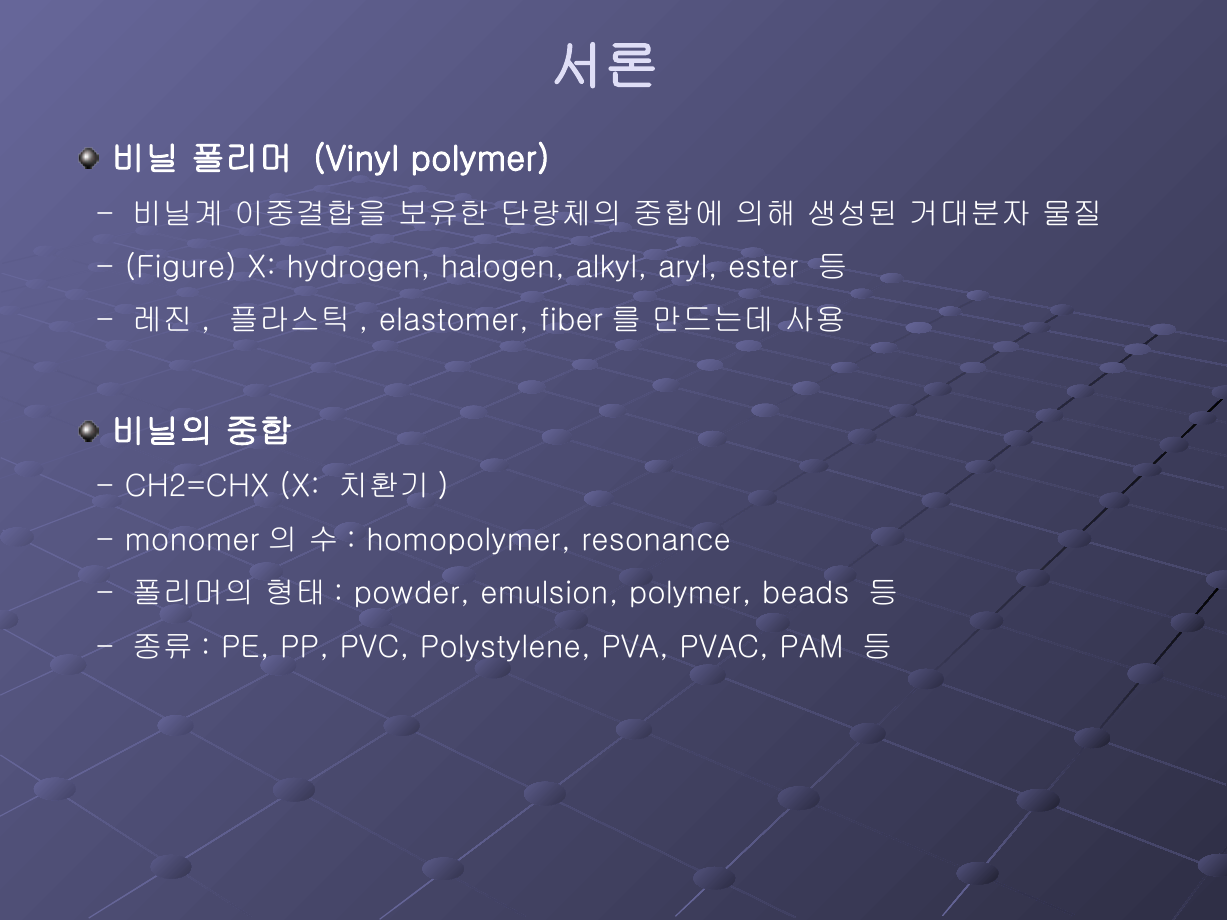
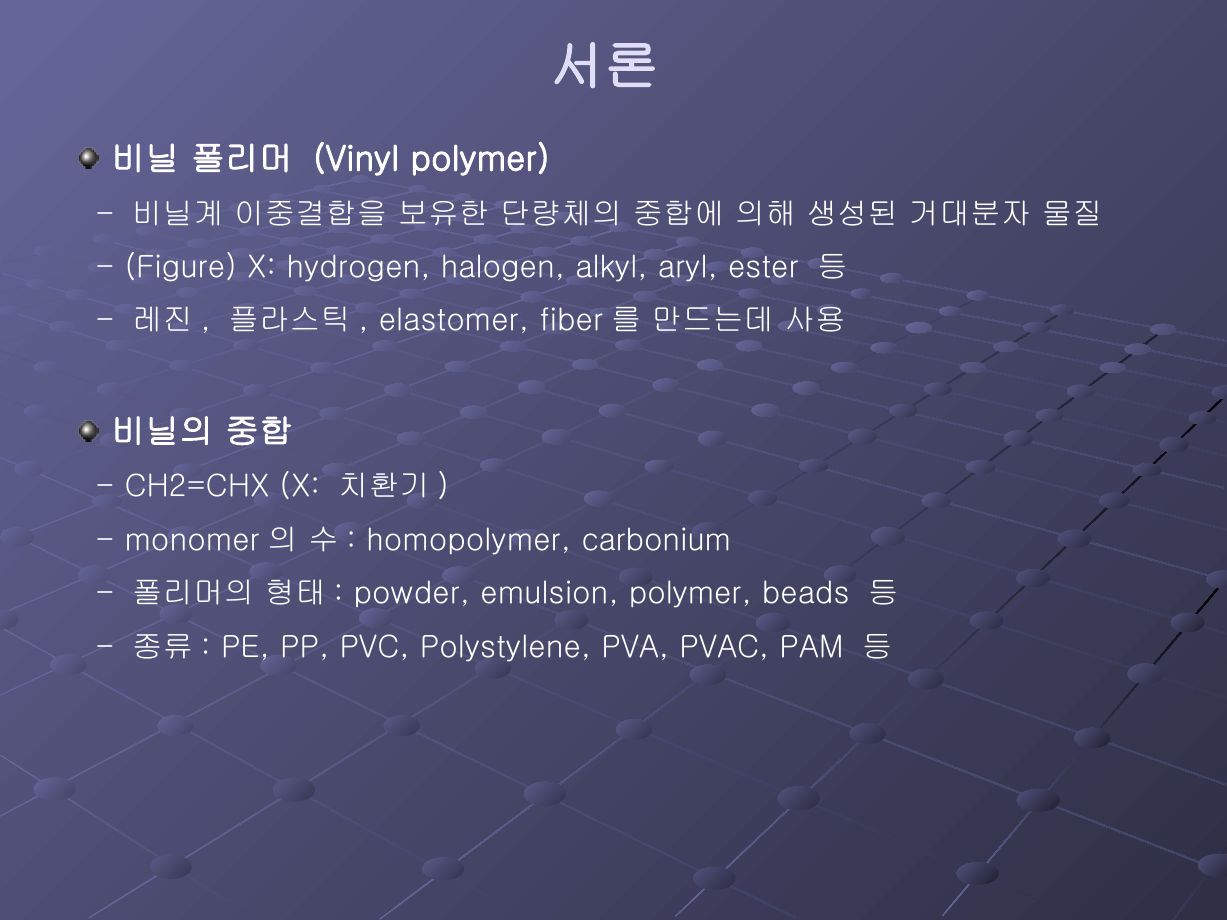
resonance: resonance -> carbonium
